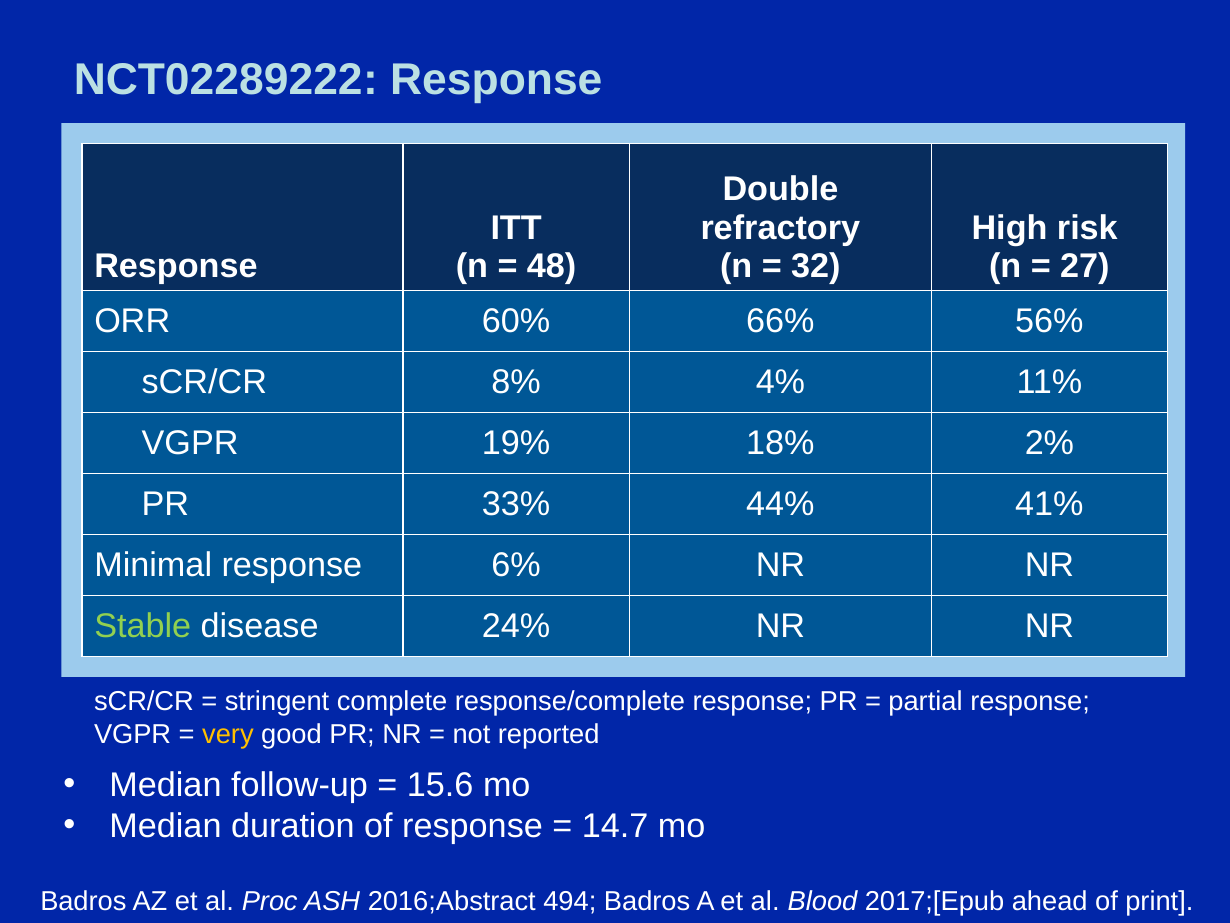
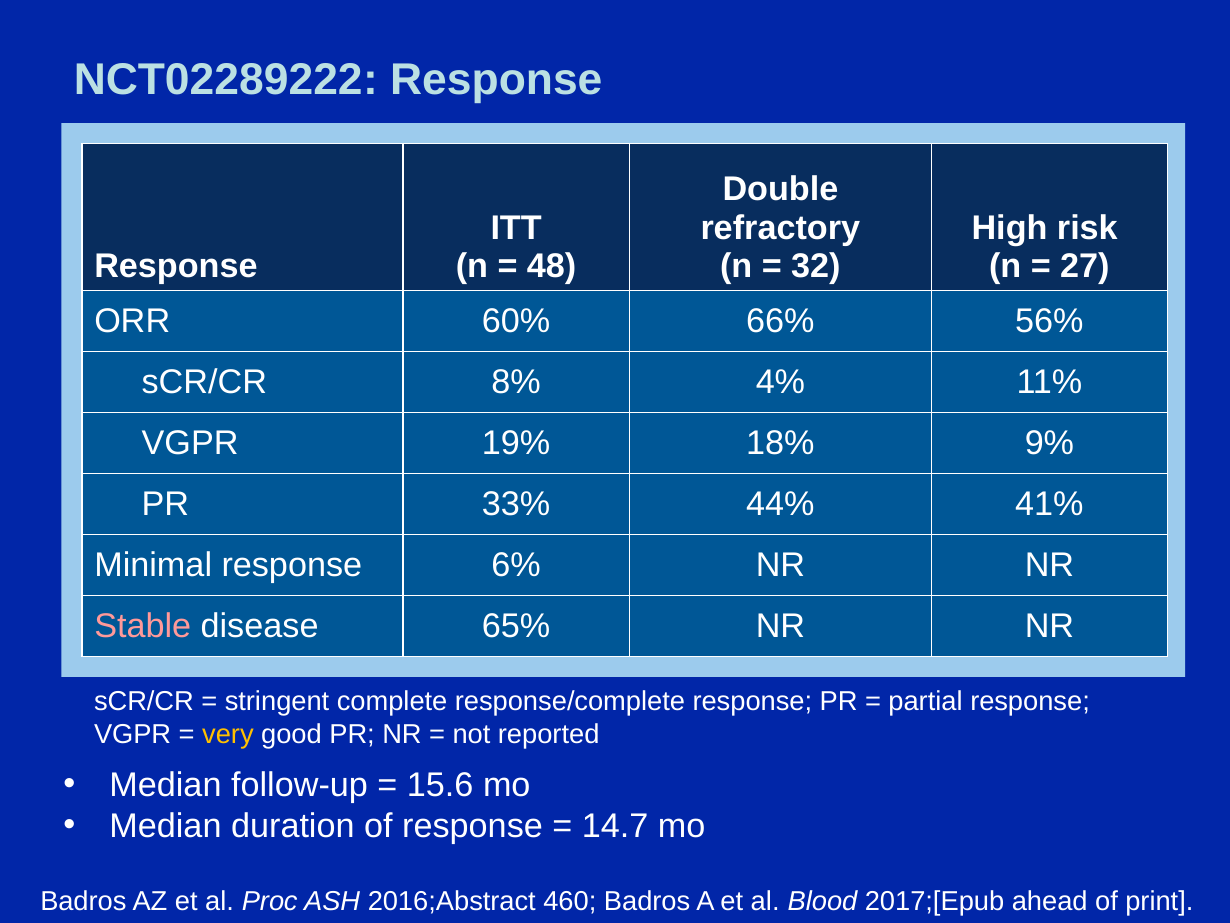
2%: 2% -> 9%
Stable colour: light green -> pink
24%: 24% -> 65%
494: 494 -> 460
